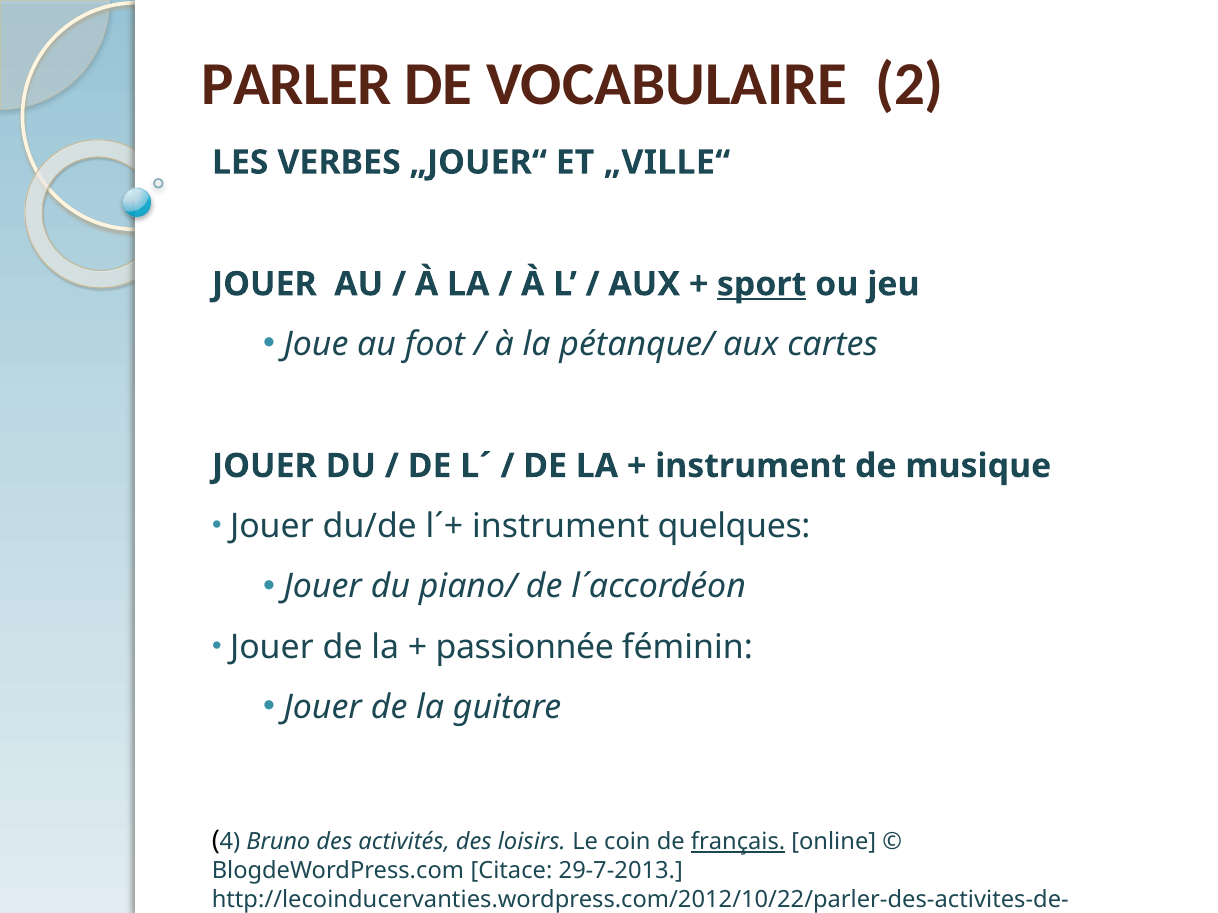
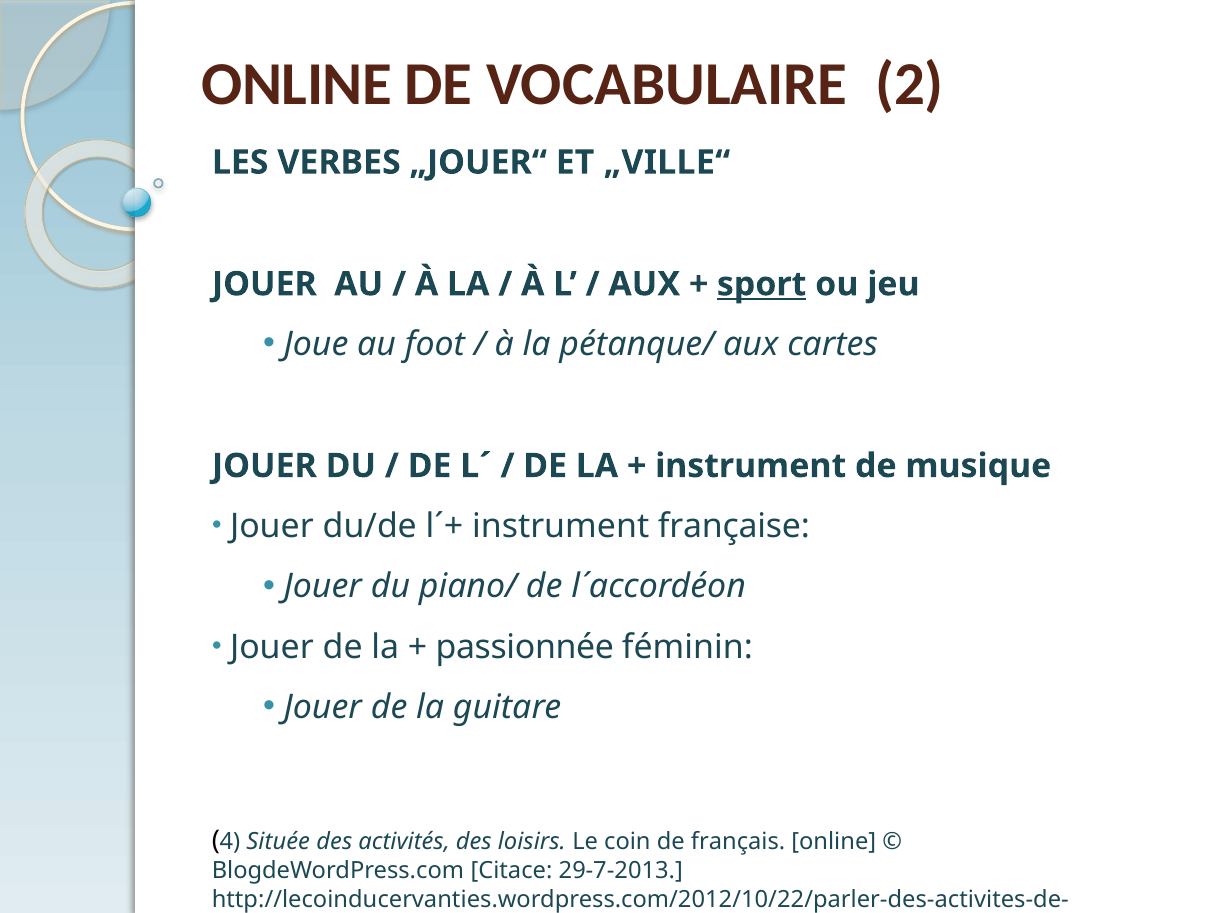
PARLER at (297, 84): PARLER -> ONLINE
quelques: quelques -> française
Bruno: Bruno -> Située
français underline: present -> none
